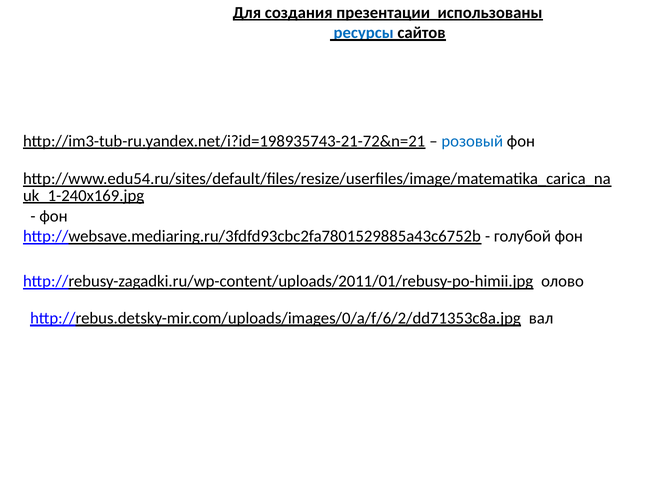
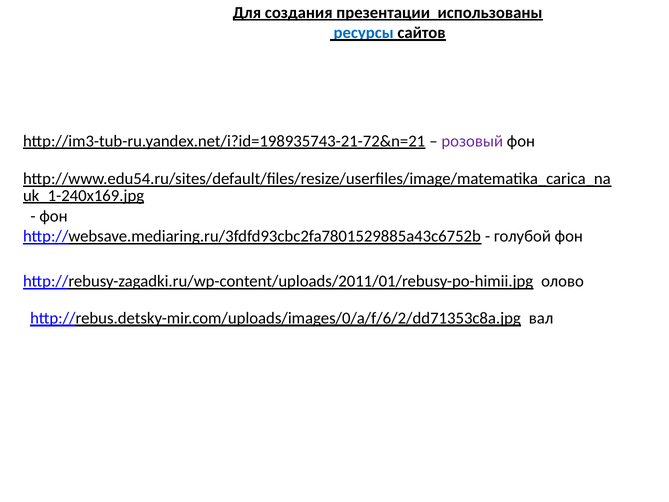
розовый colour: blue -> purple
